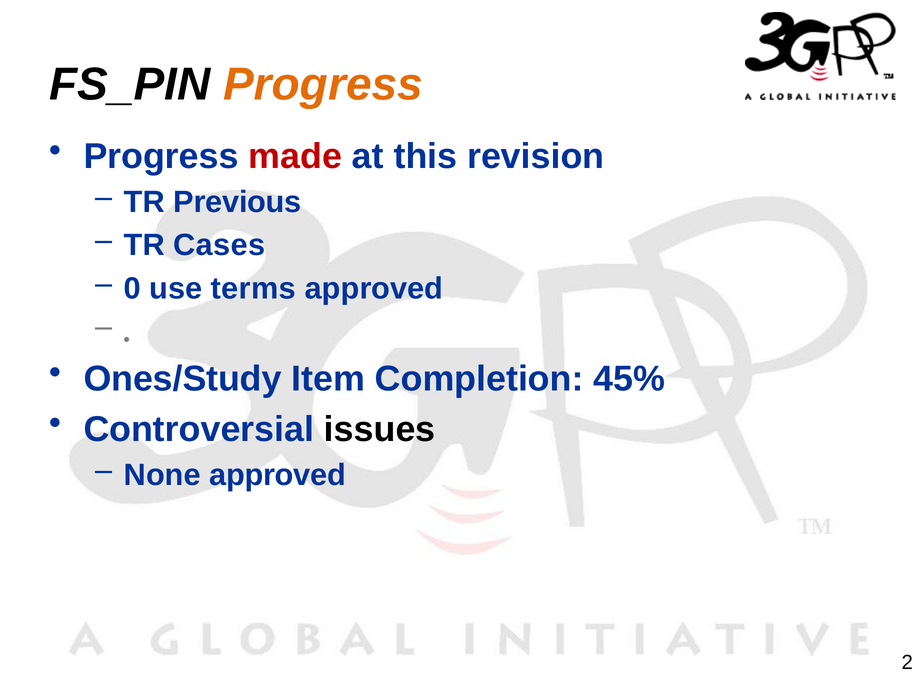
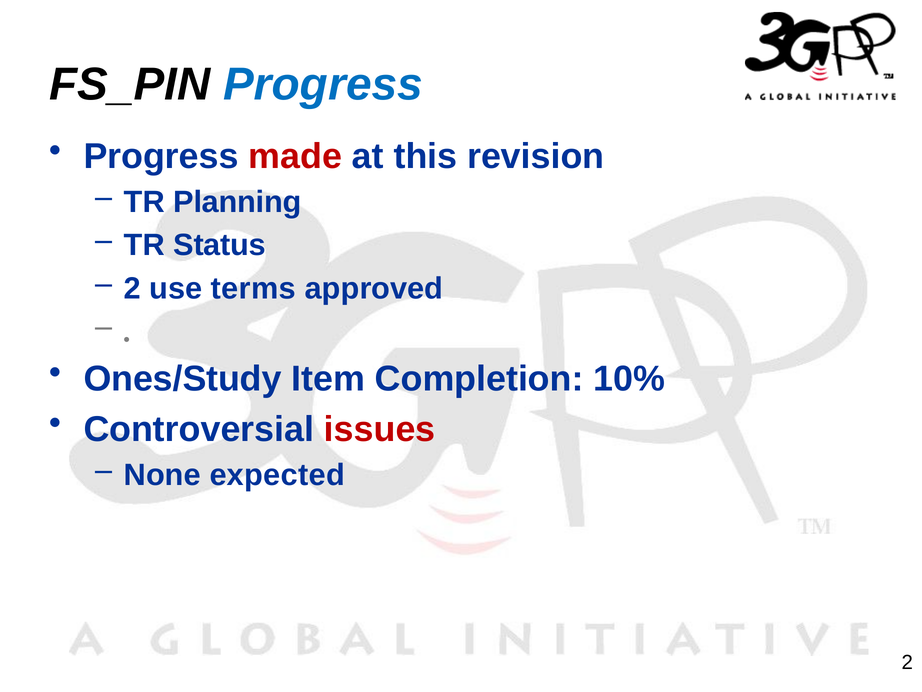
Progress at (323, 84) colour: orange -> blue
Previous: Previous -> Planning
Cases: Cases -> Status
0 at (132, 288): 0 -> 2
45%: 45% -> 10%
issues colour: black -> red
None approved: approved -> expected
